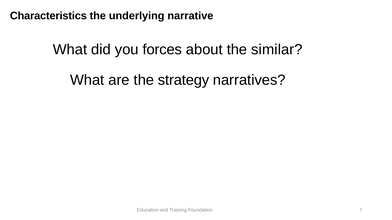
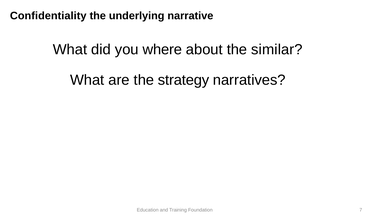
Characteristics: Characteristics -> Confidentiality
forces: forces -> where
